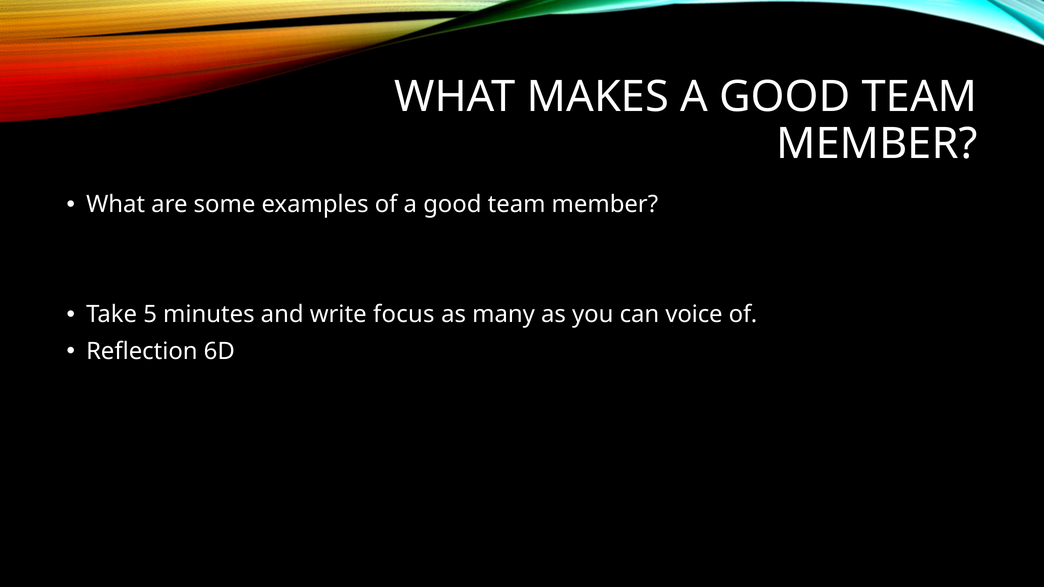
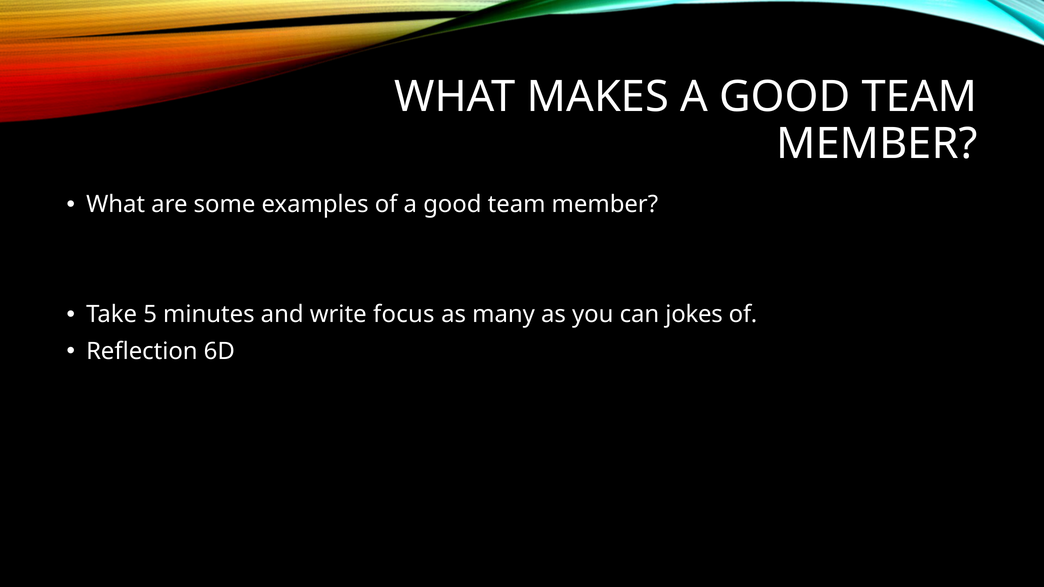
voice: voice -> jokes
